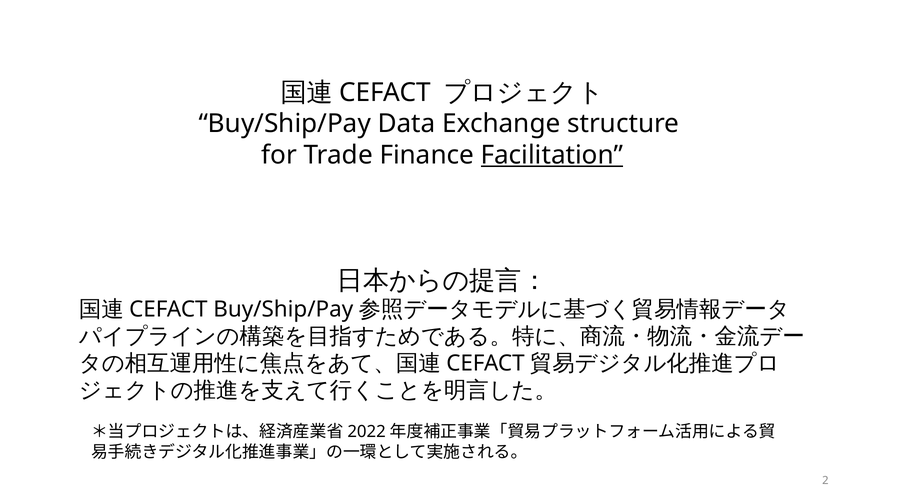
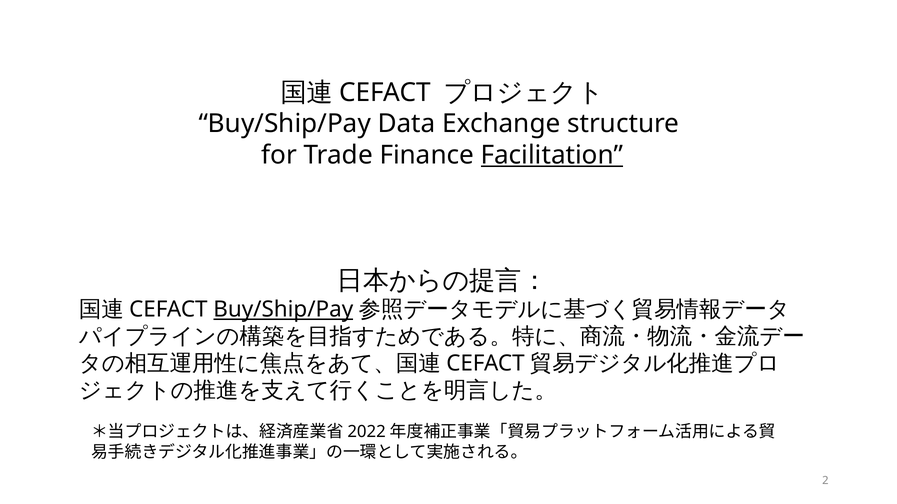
Buy/Ship/Pay at (283, 310) underline: none -> present
